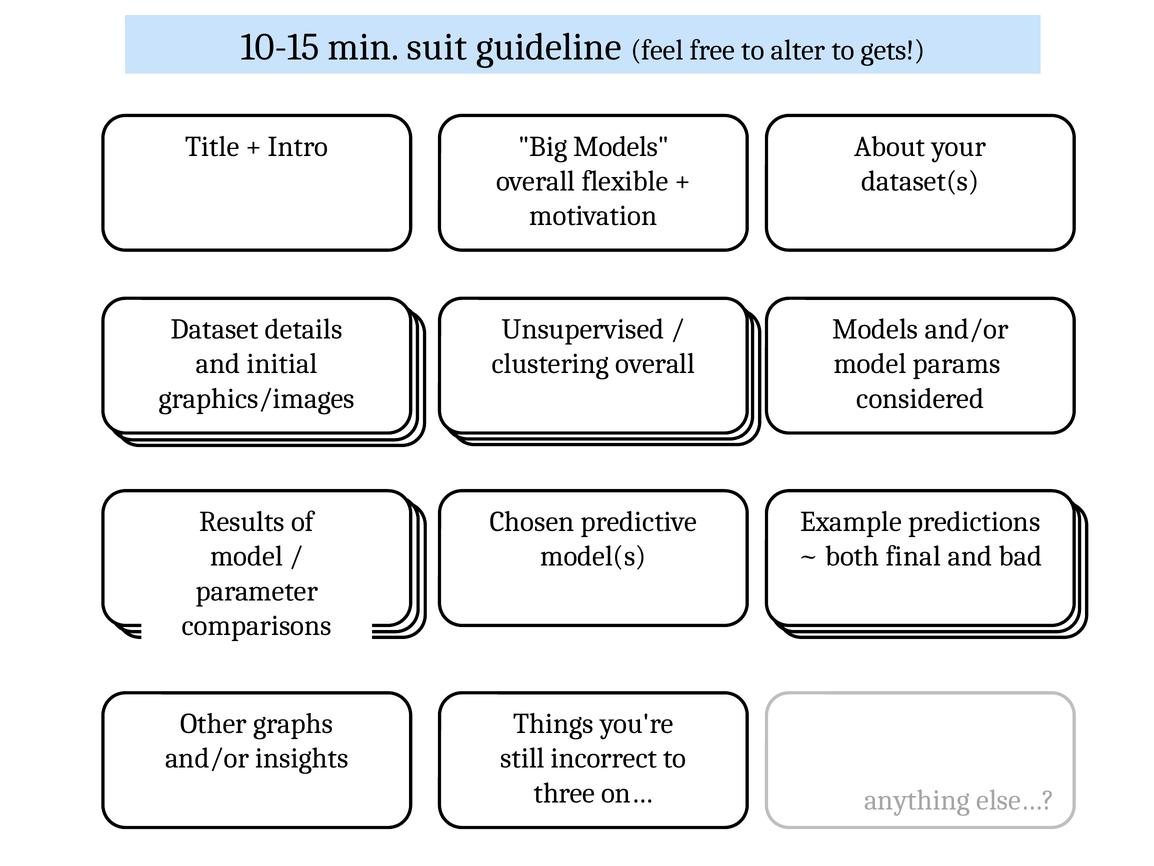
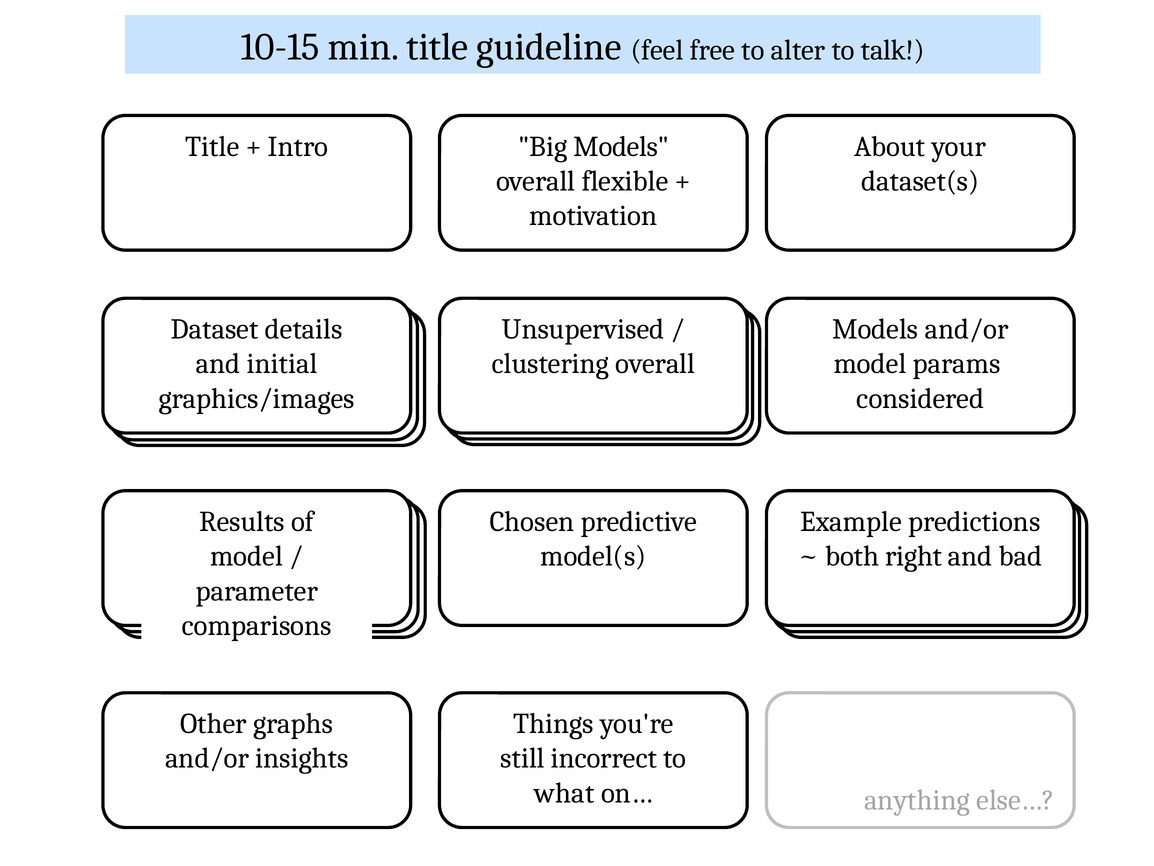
min suit: suit -> title
gets: gets -> talk
final: final -> right
three: three -> what
